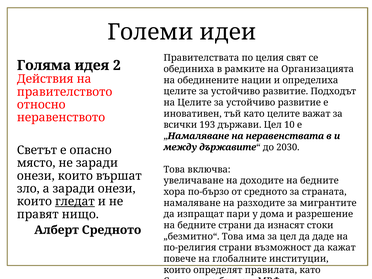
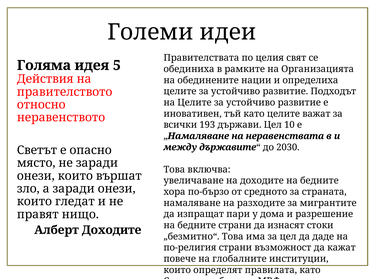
2: 2 -> 5
гледат underline: present -> none
Алберт Средното: Средното -> Доходите
